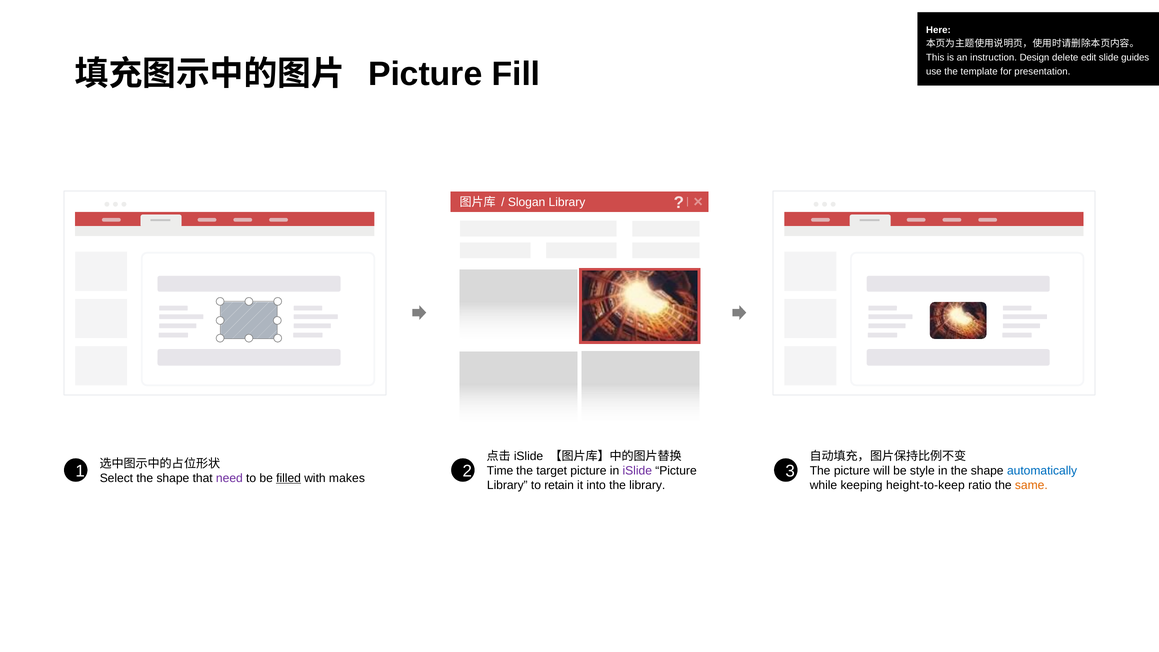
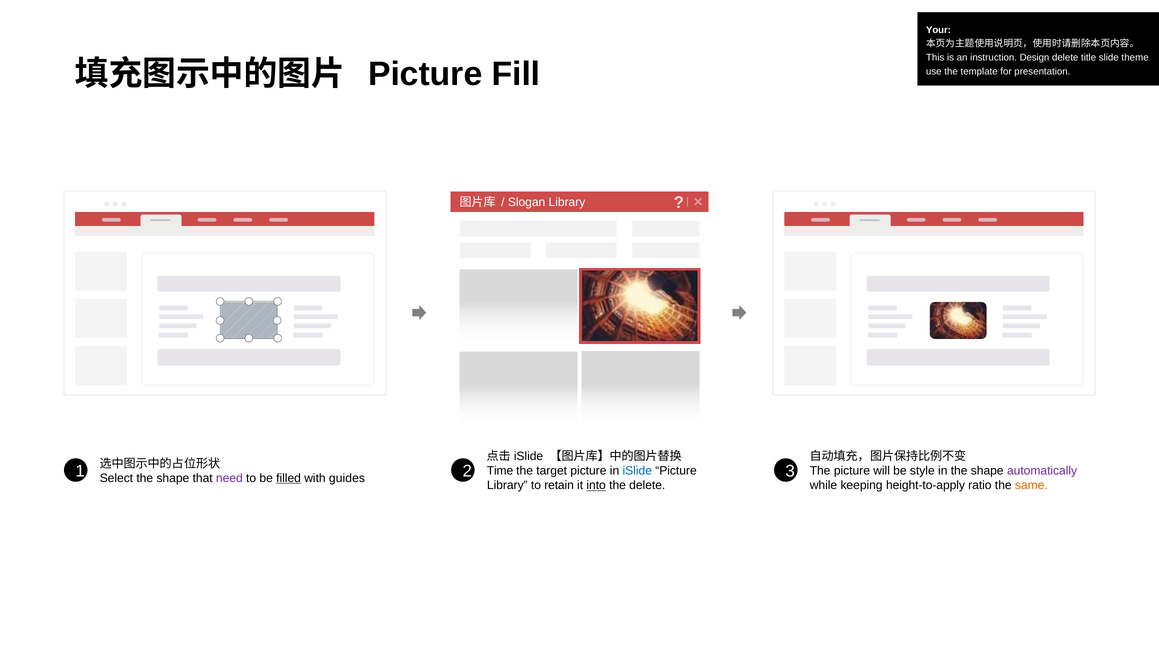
Here: Here -> Your
edit: edit -> title
guides: guides -> theme
iSlide colour: purple -> blue
automatically colour: blue -> purple
makes: makes -> guides
into underline: none -> present
the library: library -> delete
height-to-keep: height-to-keep -> height-to-apply
